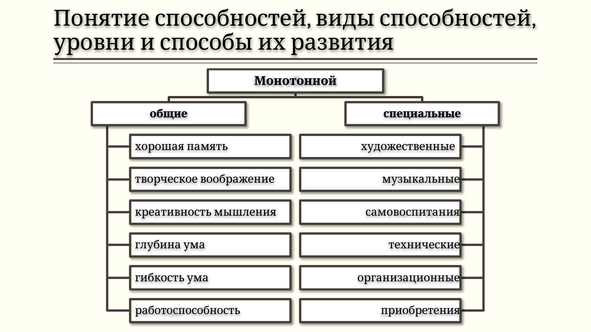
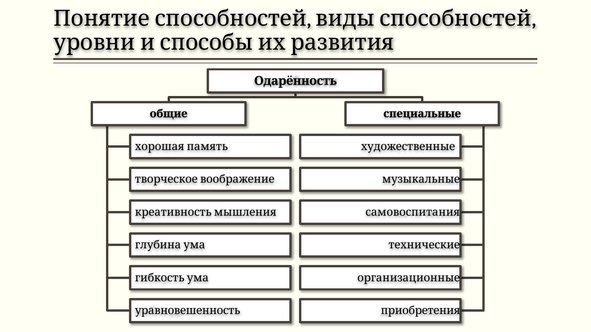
Монотонной: Монотонной -> Одарённость
работоспособность: работоспособность -> уравновешенность
